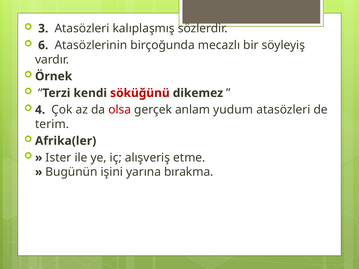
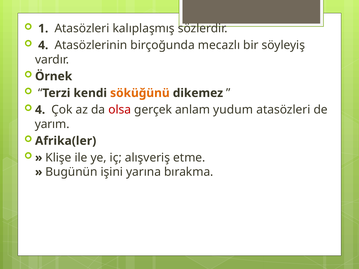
3: 3 -> 1
6 at (43, 45): 6 -> 4
söküğünü colour: red -> orange
terim: terim -> yarım
Ister: Ister -> Klişe
